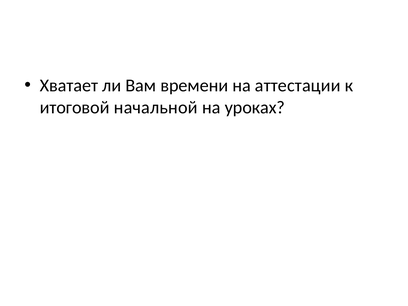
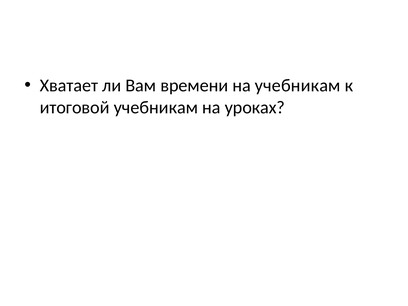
на аттестации: аттестации -> учебникам
итоговой начальной: начальной -> учебникам
